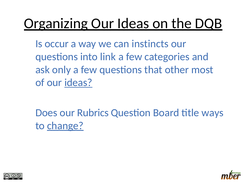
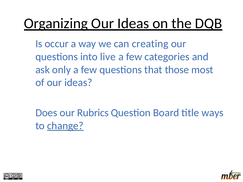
instincts: instincts -> creating
link: link -> live
other: other -> those
ideas at (78, 83) underline: present -> none
